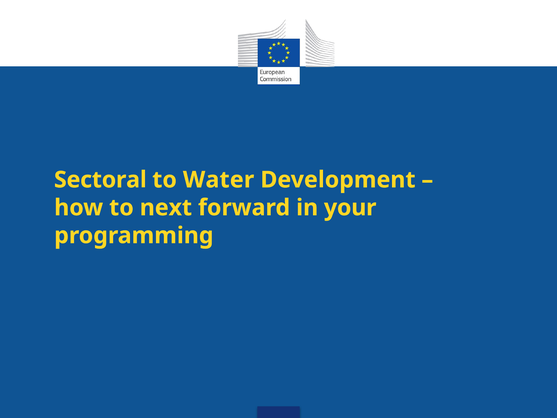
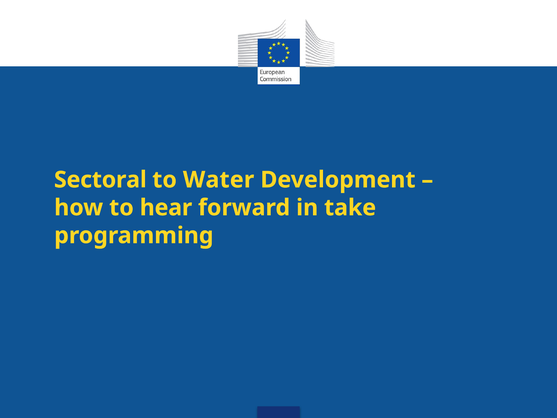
next: next -> hear
your: your -> take
